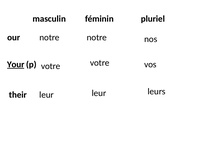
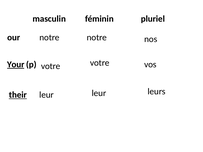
their underline: none -> present
